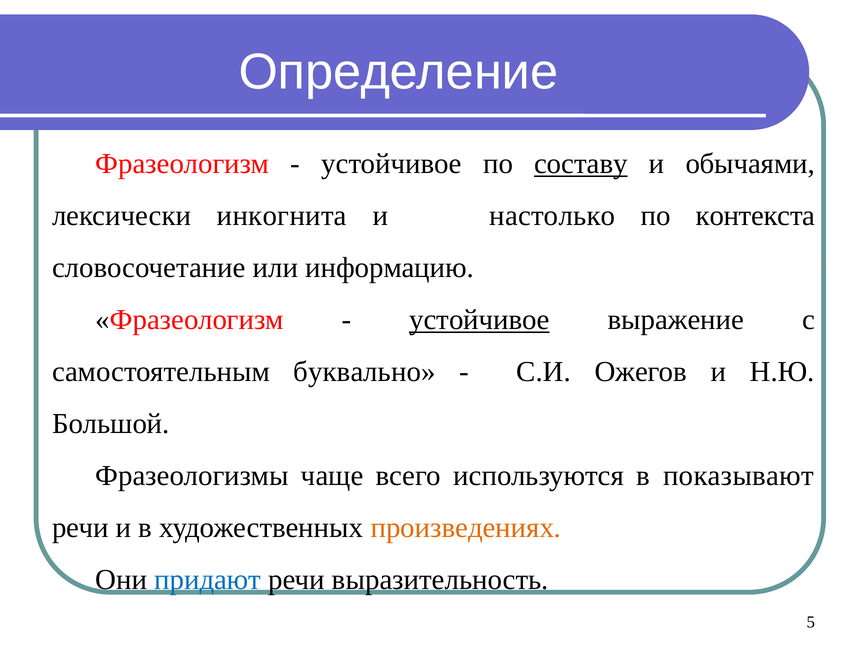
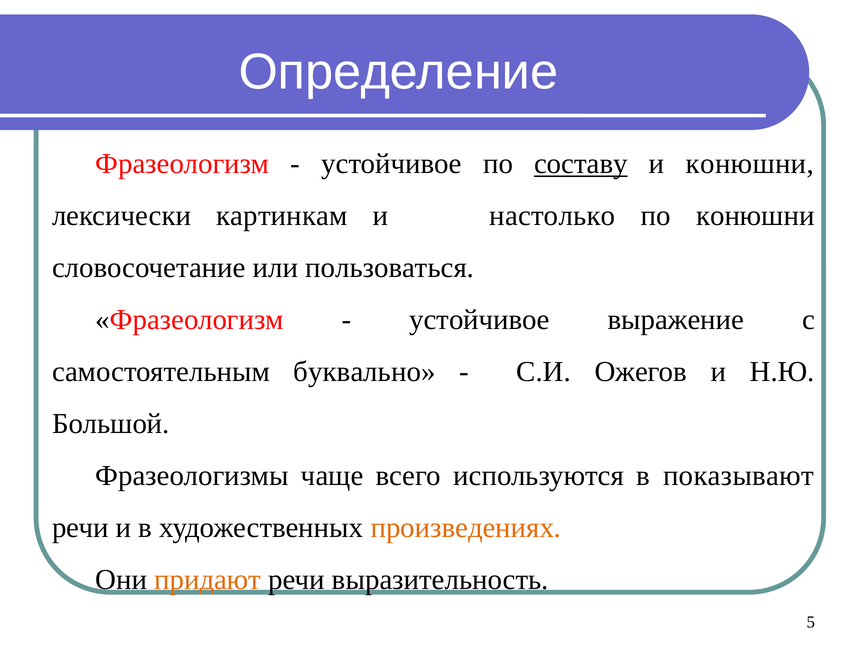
и обычаями: обычаями -> конюшни
инкогнита: инкогнита -> картинкам
по контекста: контекста -> конюшни
информацию: информацию -> пользоваться
устойчивое at (479, 320) underline: present -> none
придают colour: blue -> orange
